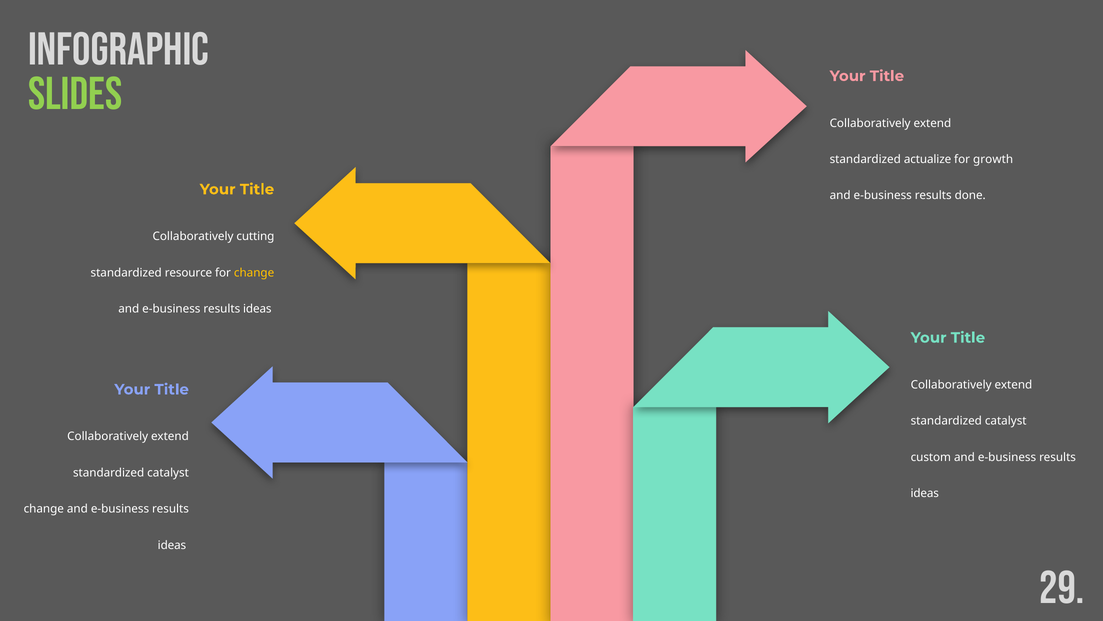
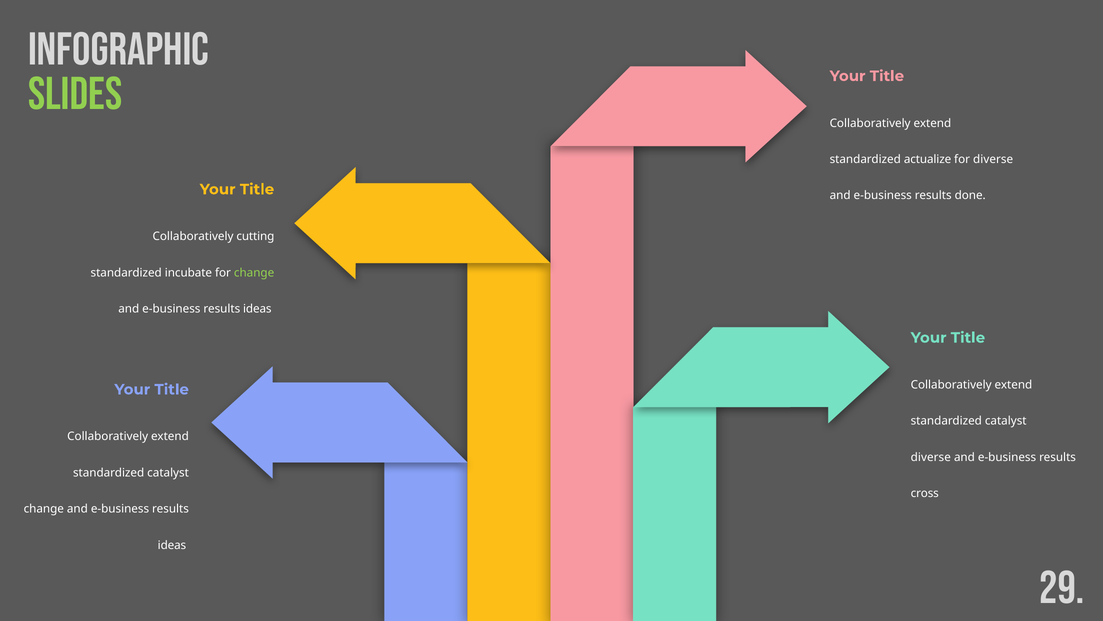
for growth: growth -> diverse
resource: resource -> incubate
change at (254, 273) colour: yellow -> light green
custom at (931, 457): custom -> diverse
ideas at (925, 493): ideas -> cross
